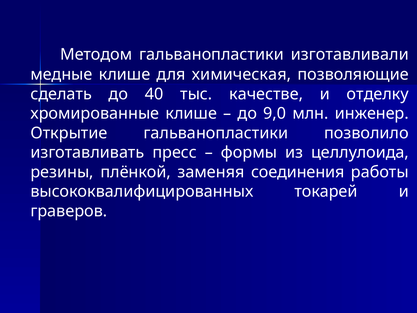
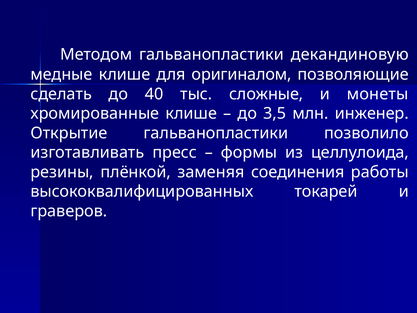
изготавливали: изготавливали -> декандиновую
химическая: химическая -> оригиналом
качестве: качестве -> сложные
отделку: отделку -> монеты
9,0: 9,0 -> 3,5
